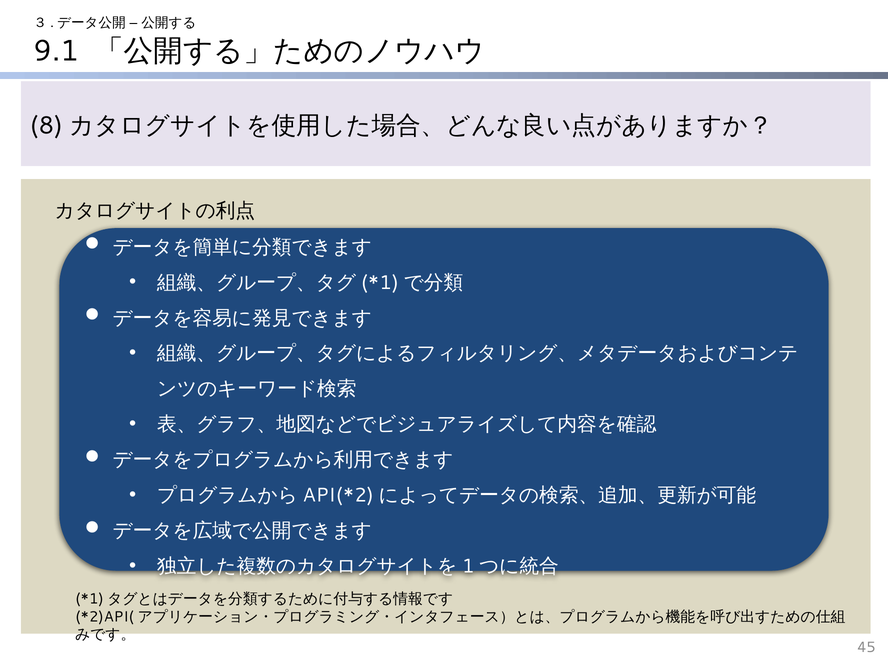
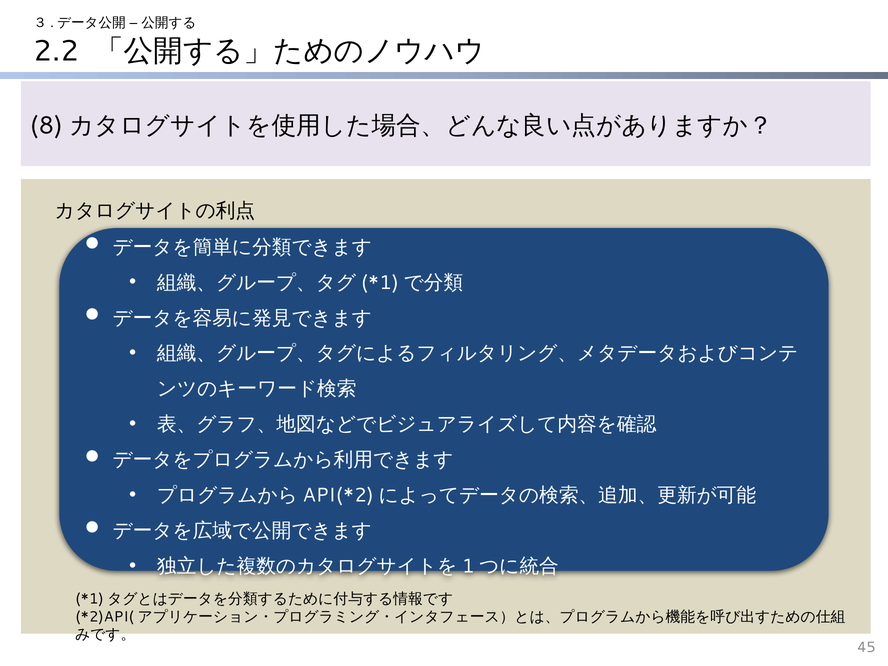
9.1: 9.1 -> 2.2
